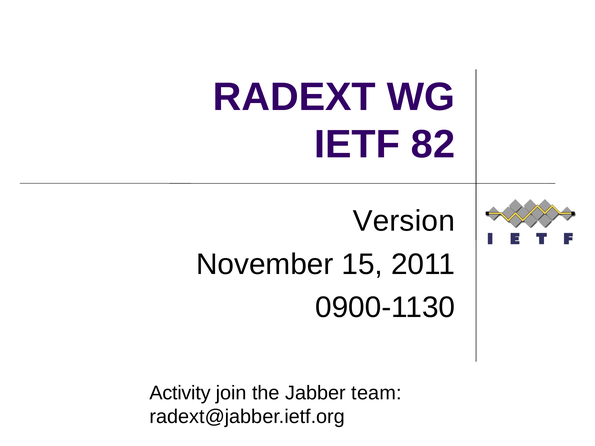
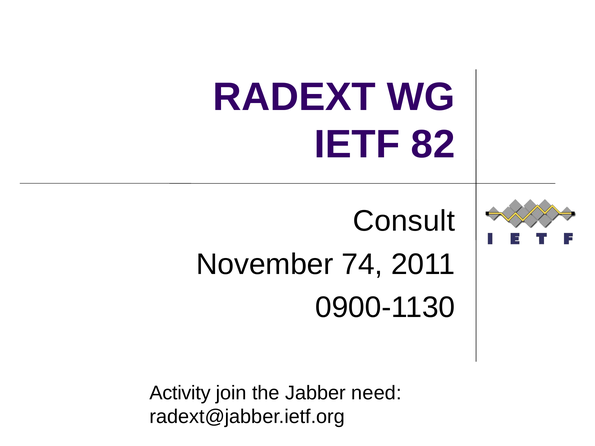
Version: Version -> Consult
15: 15 -> 74
team: team -> need
